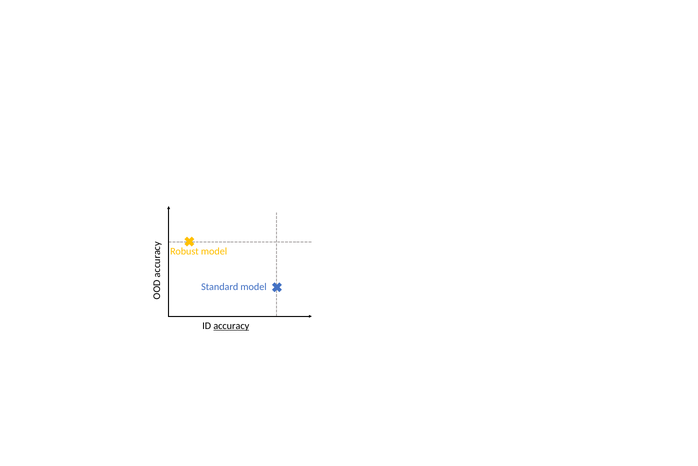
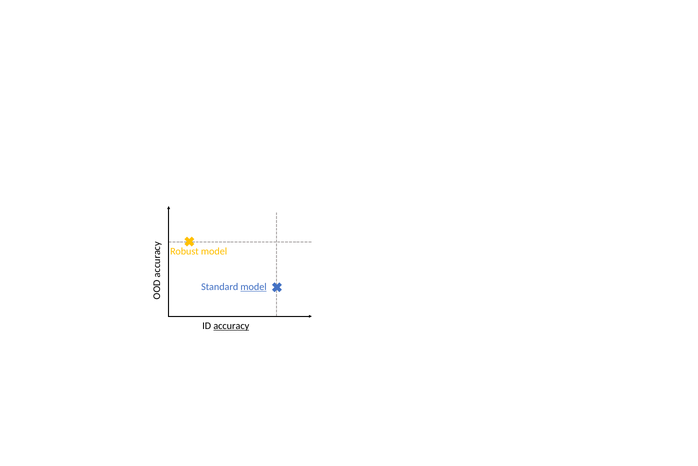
model at (254, 286) underline: none -> present
